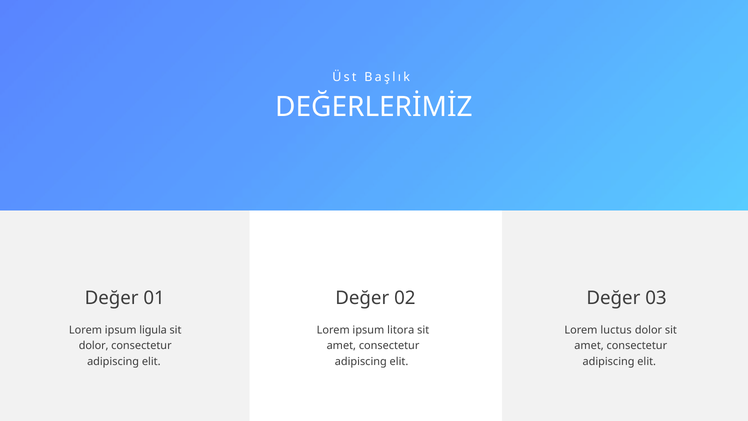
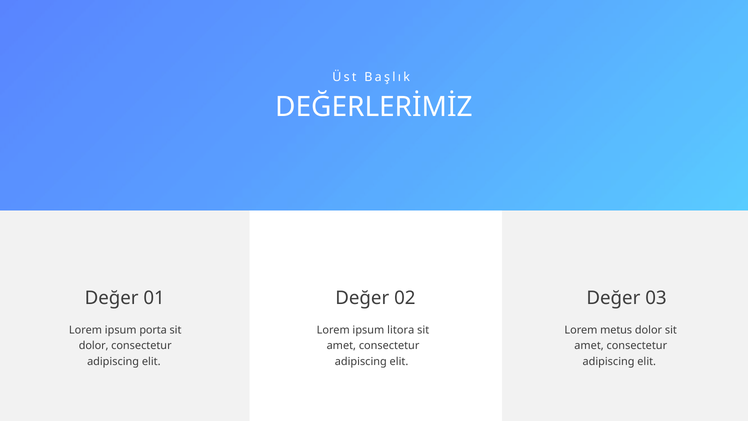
ligula: ligula -> porta
luctus: luctus -> metus
